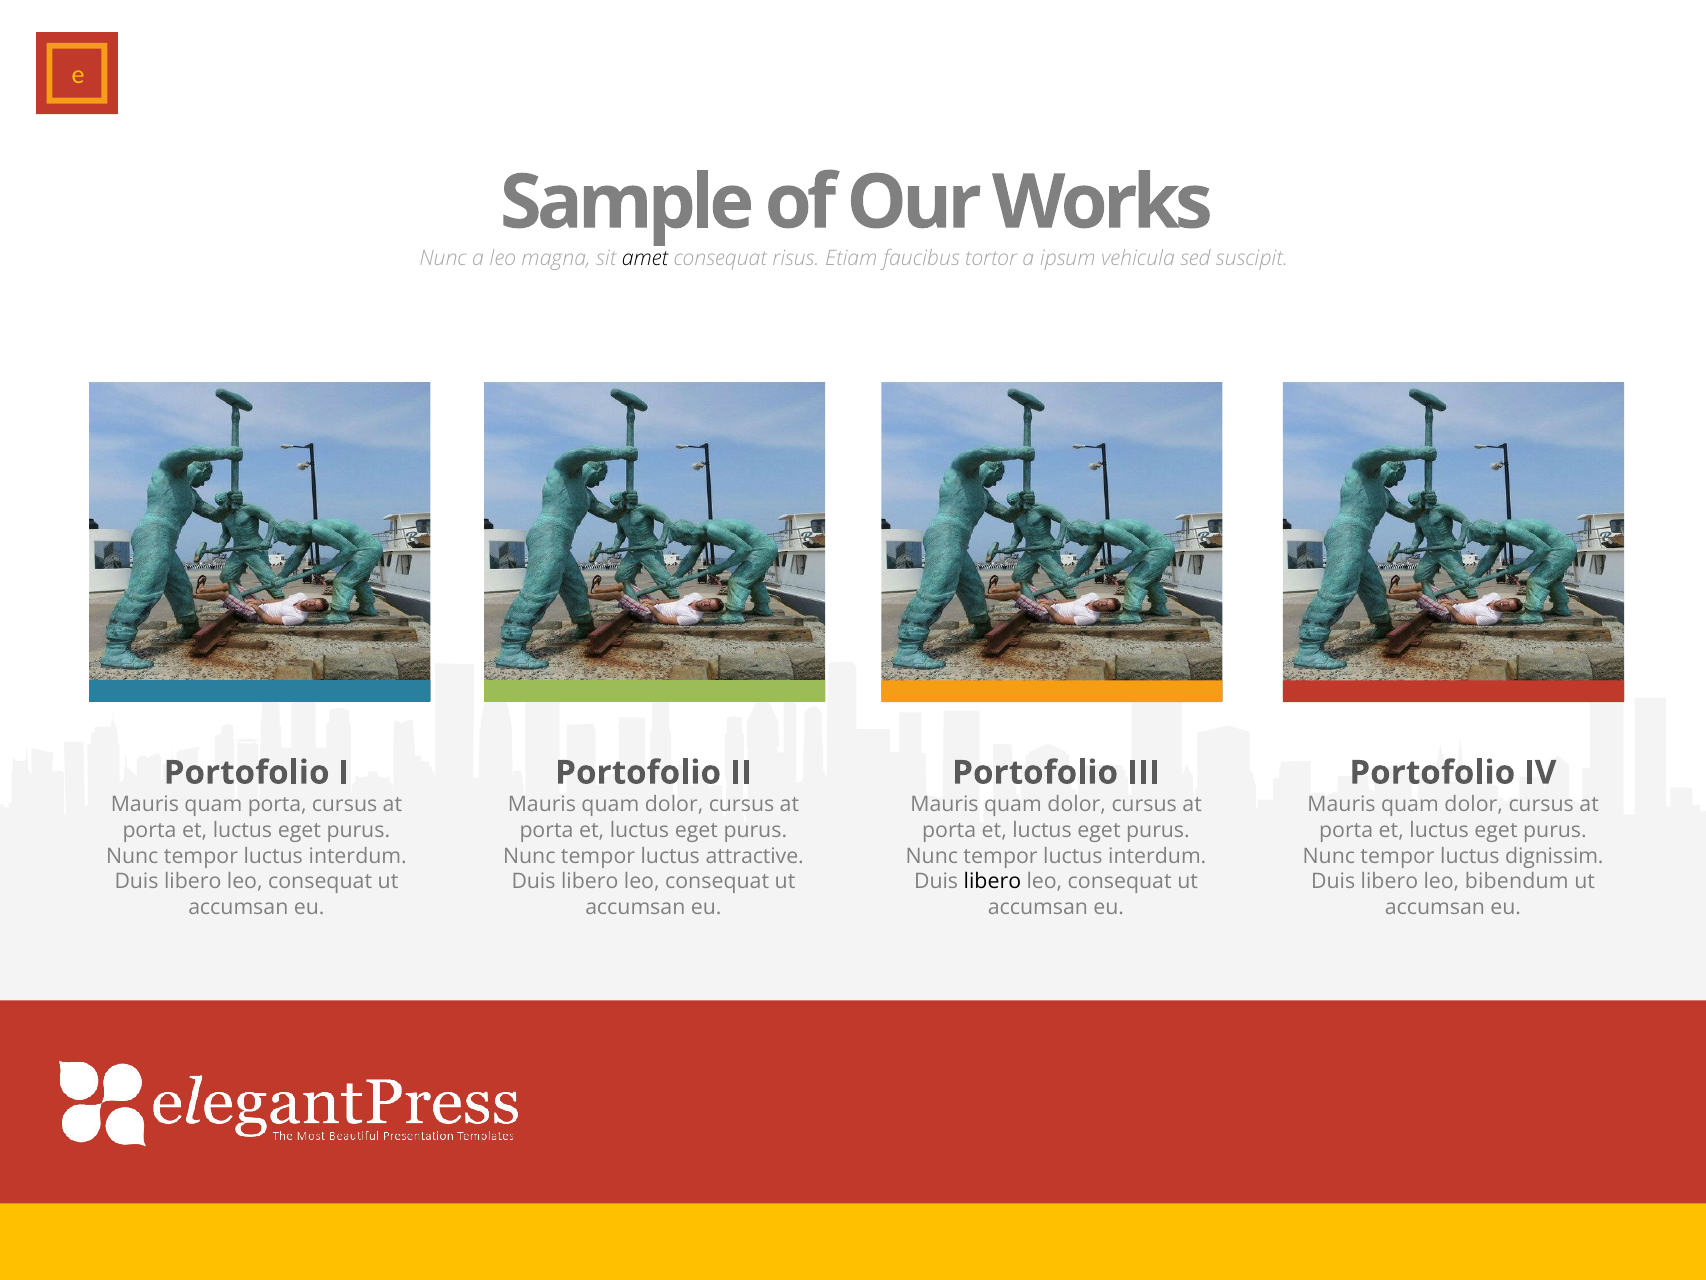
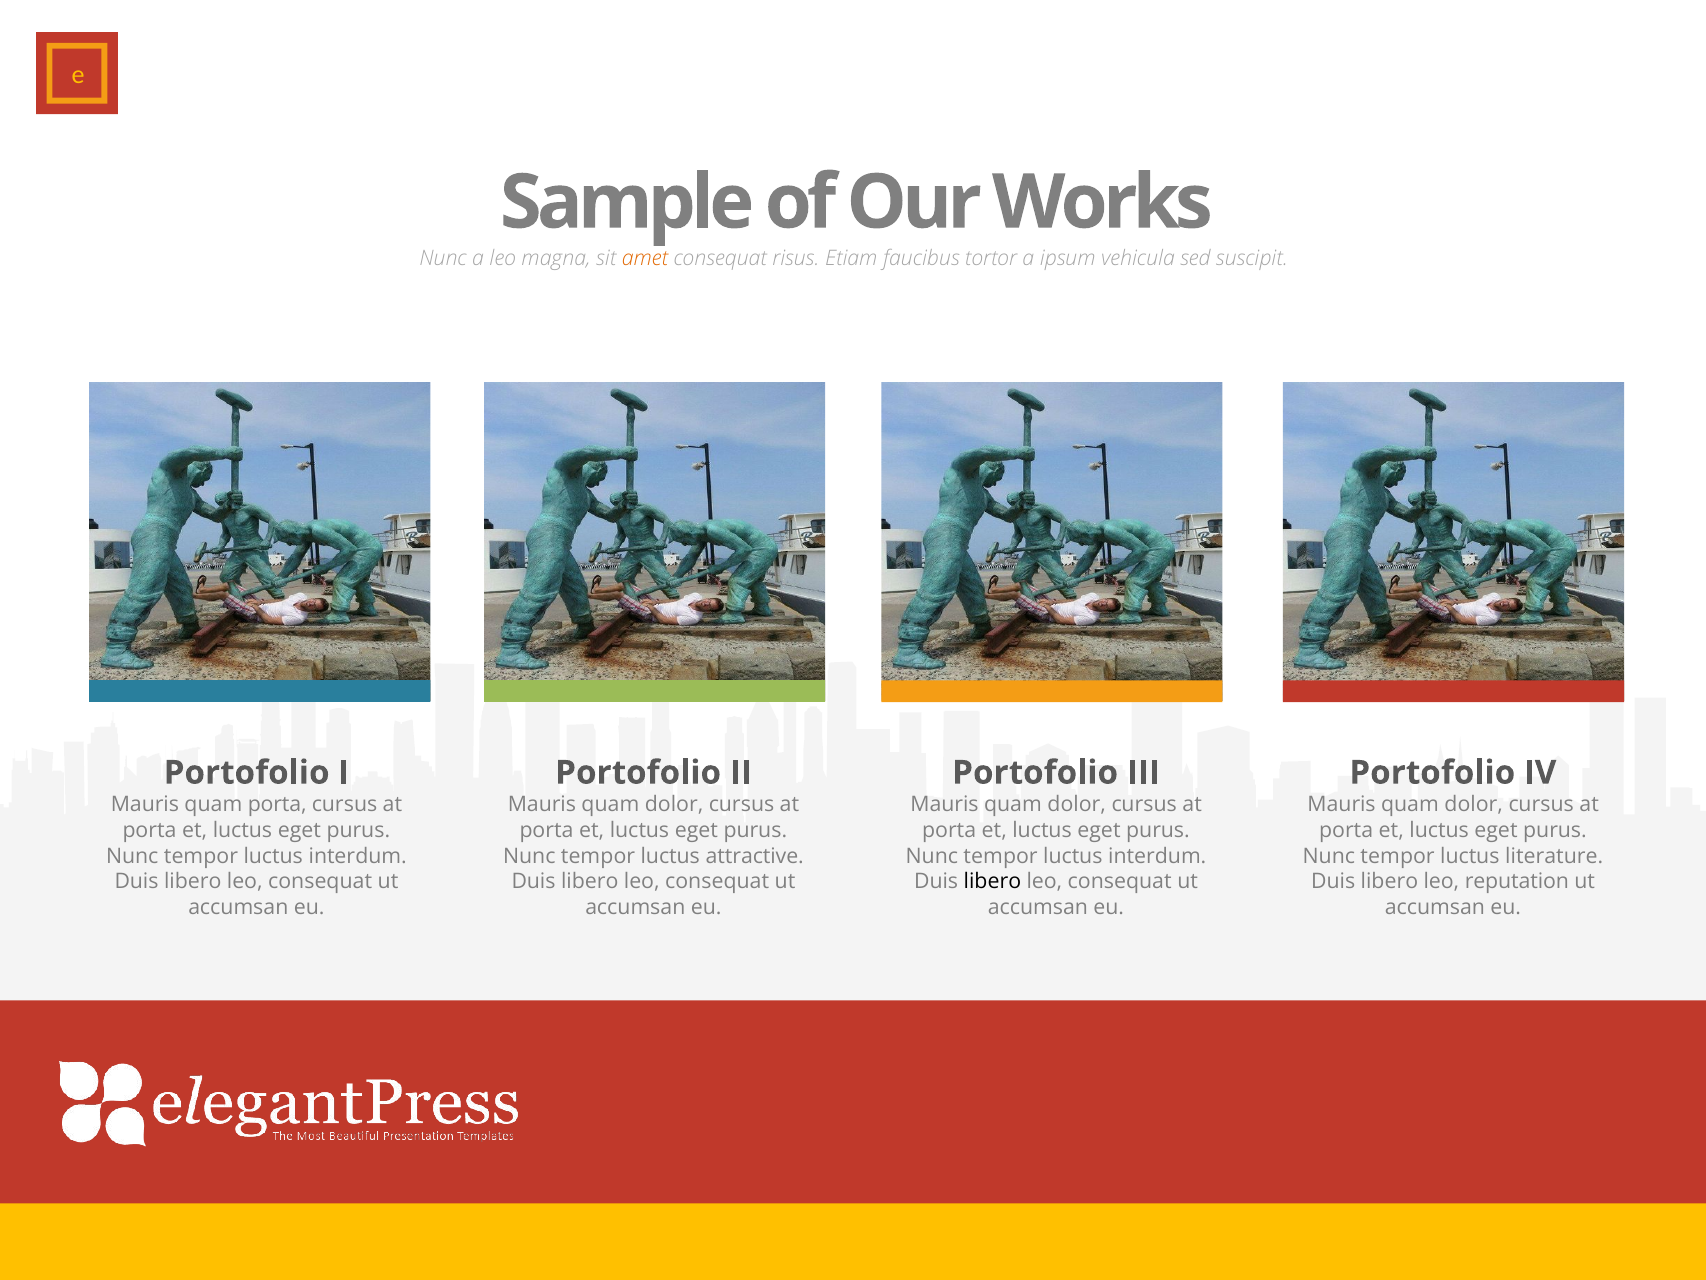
amet colour: black -> orange
dignissim: dignissim -> literature
bibendum: bibendum -> reputation
